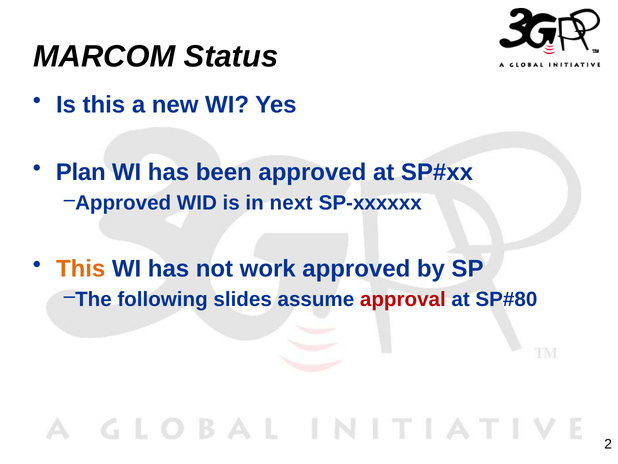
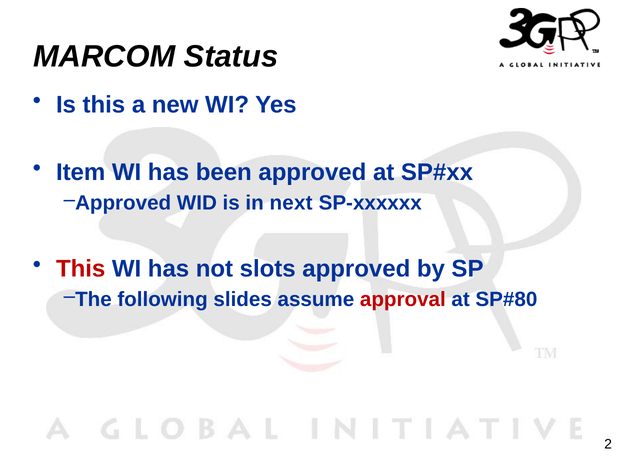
Plan: Plan -> Item
This at (81, 268) colour: orange -> red
work: work -> slots
